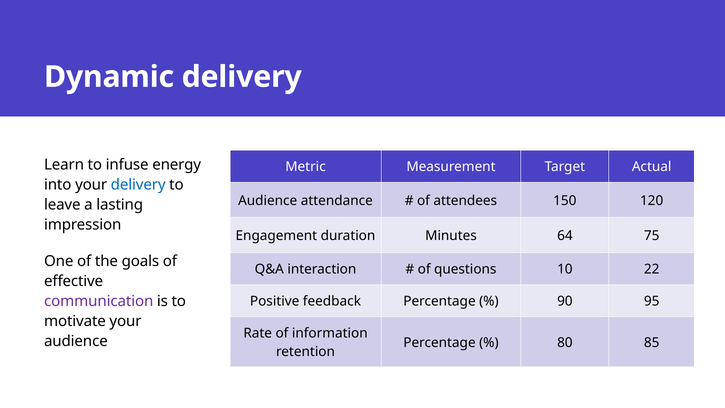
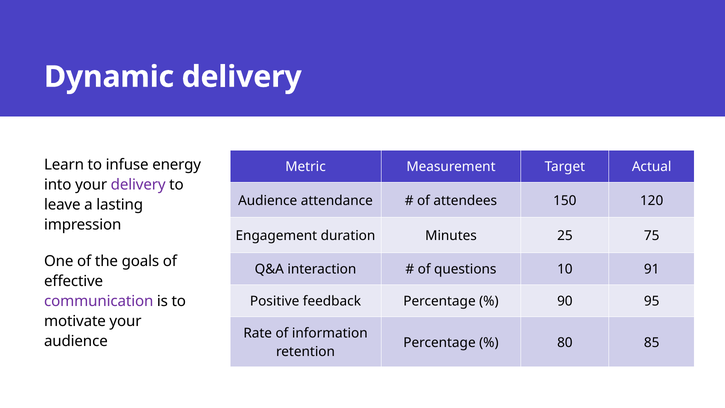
delivery at (138, 185) colour: blue -> purple
64: 64 -> 25
22: 22 -> 91
